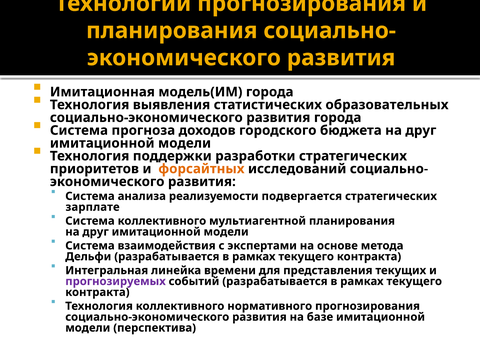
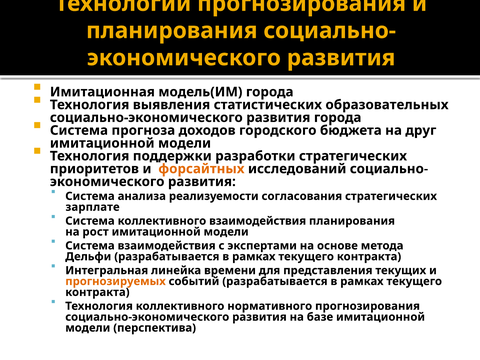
подвергается: подвергается -> согласования
коллективного мультиагентной: мультиагентной -> взаимодействия
друг at (96, 232): друг -> рост
прогнозируемых colour: purple -> orange
